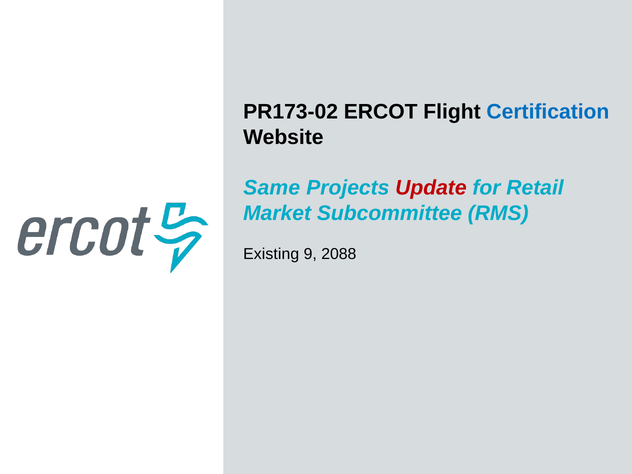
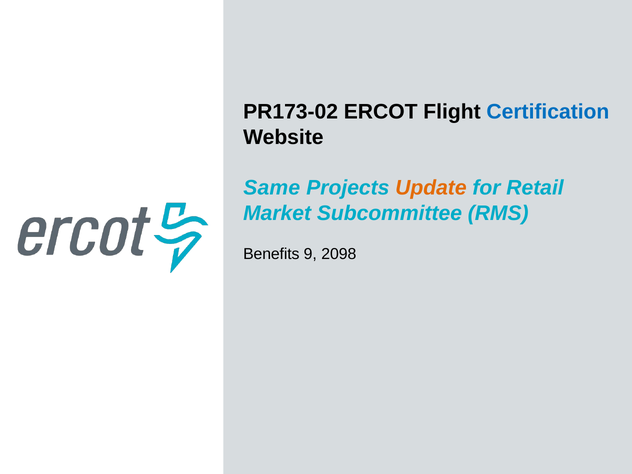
Update colour: red -> orange
Existing: Existing -> Benefits
2088: 2088 -> 2098
